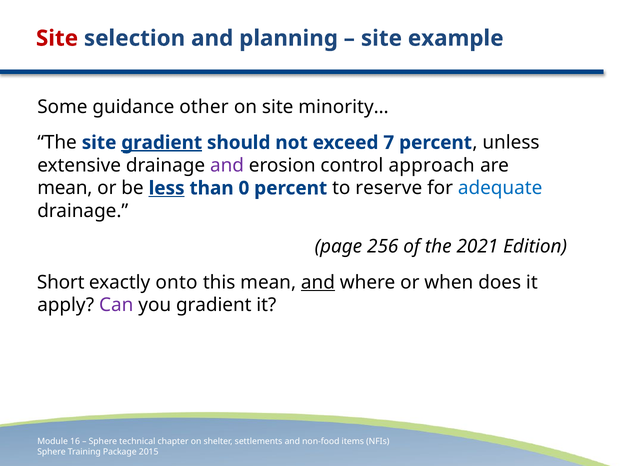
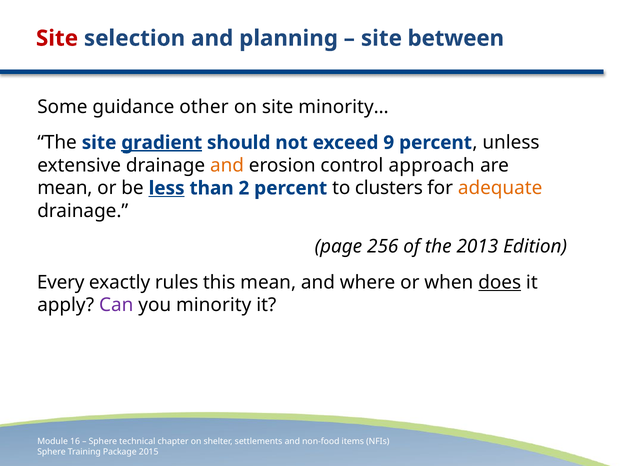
example: example -> between
7: 7 -> 9
and at (227, 165) colour: purple -> orange
0: 0 -> 2
reserve: reserve -> clusters
adequate colour: blue -> orange
2021: 2021 -> 2013
Short: Short -> Every
onto: onto -> rules
and at (318, 282) underline: present -> none
does underline: none -> present
you gradient: gradient -> minority
